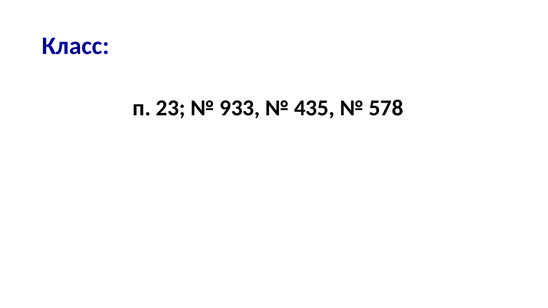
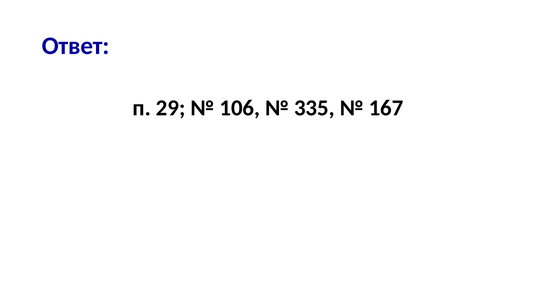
Класс: Класс -> Ответ
23: 23 -> 29
933: 933 -> 106
435: 435 -> 335
578: 578 -> 167
